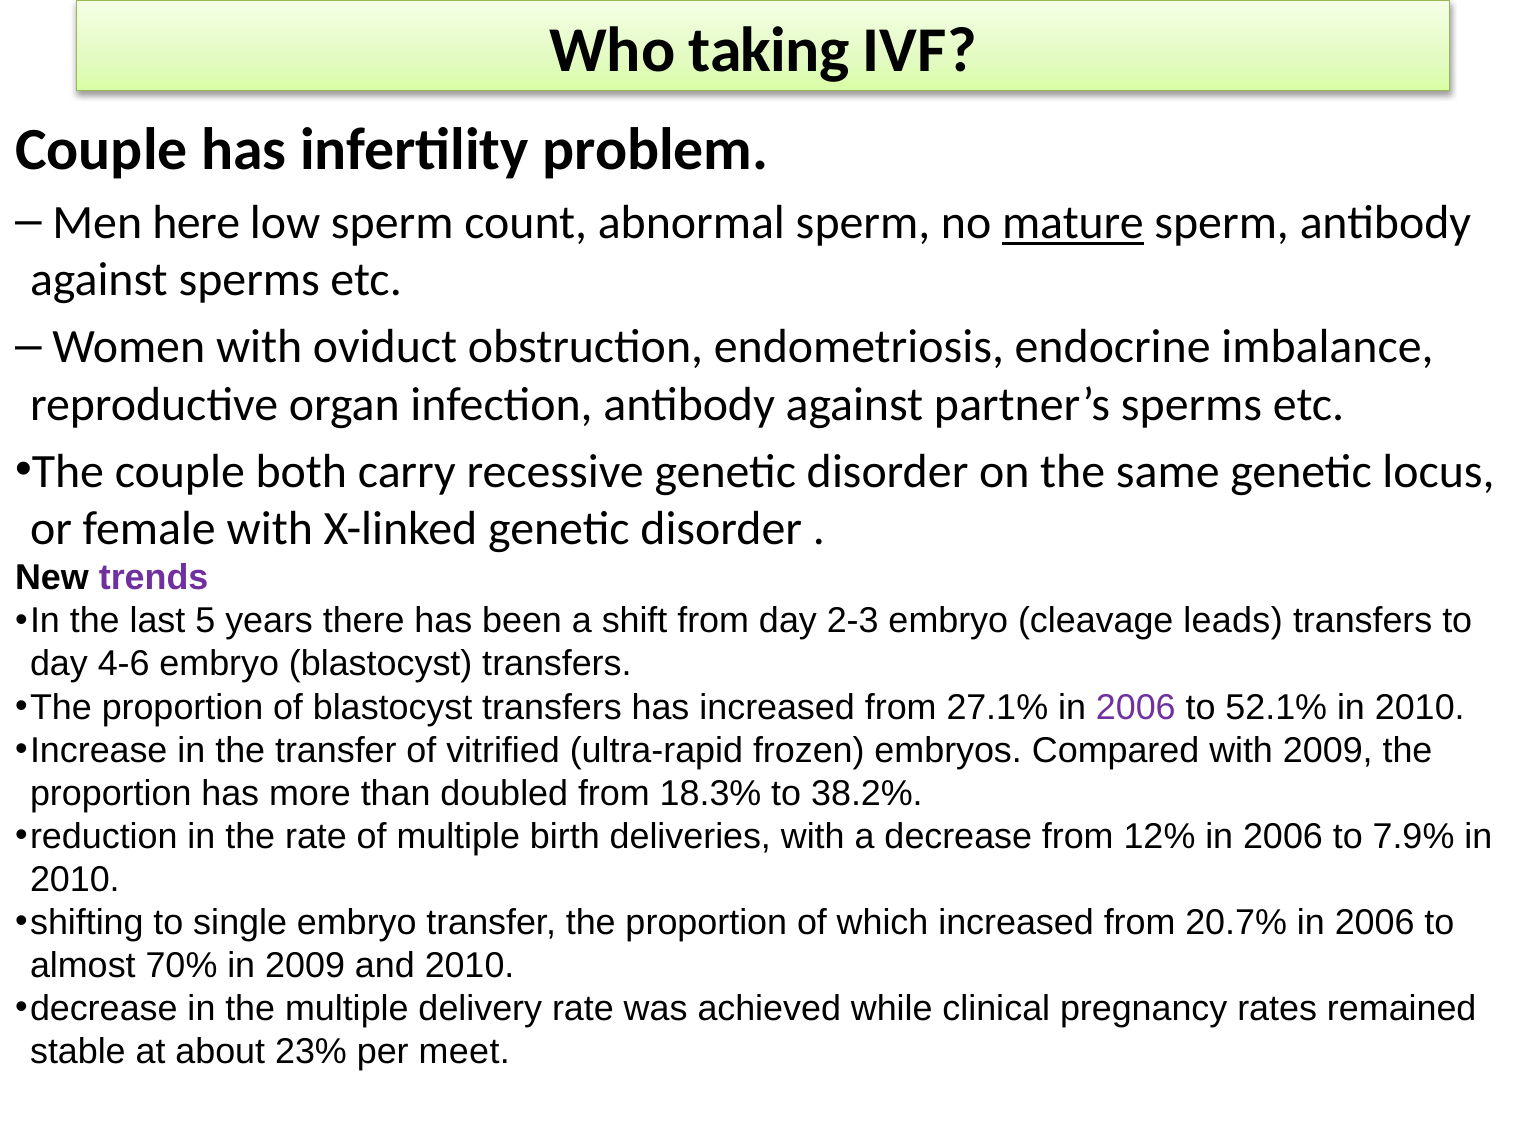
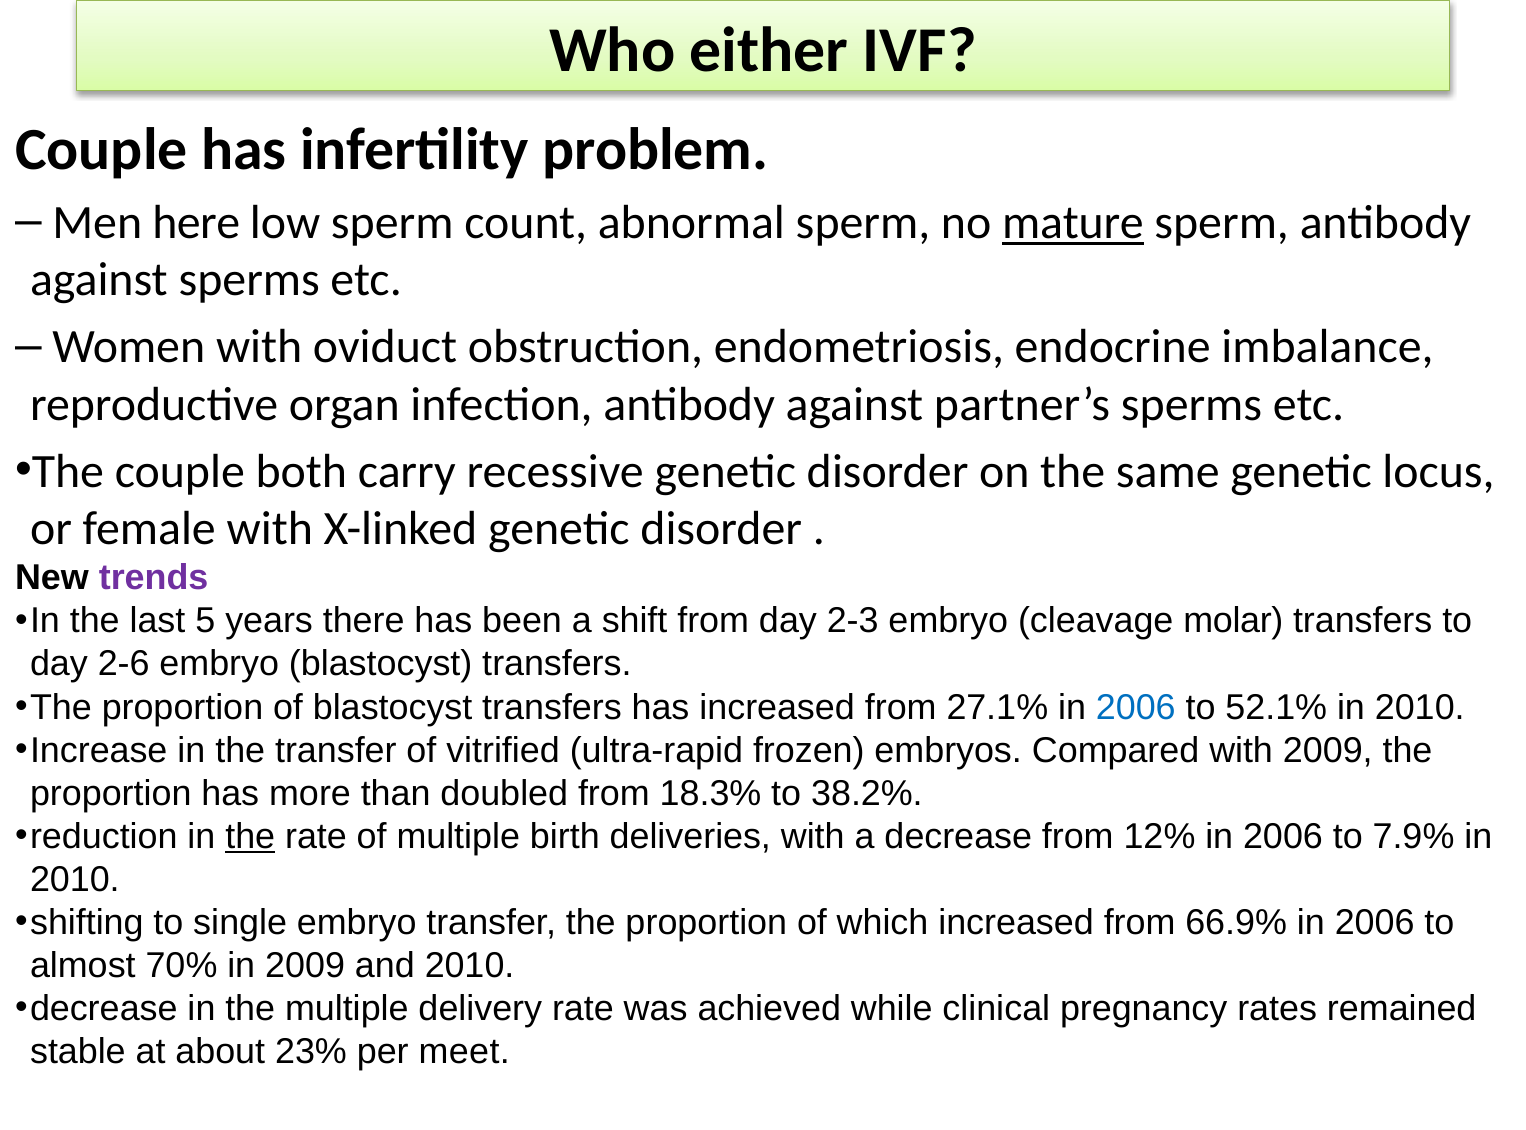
taking: taking -> either
leads: leads -> molar
4-6: 4-6 -> 2-6
2006 at (1136, 707) colour: purple -> blue
the at (250, 837) underline: none -> present
20.7%: 20.7% -> 66.9%
